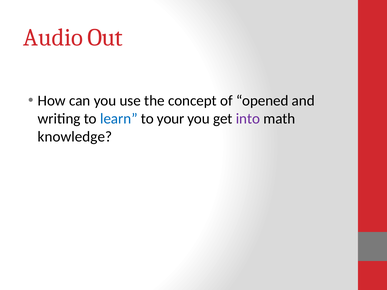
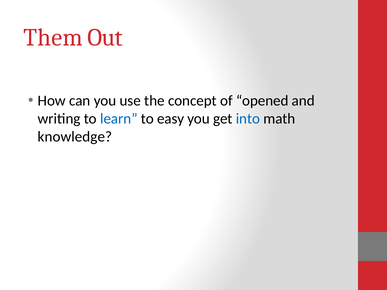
Audio: Audio -> Them
your: your -> easy
into colour: purple -> blue
